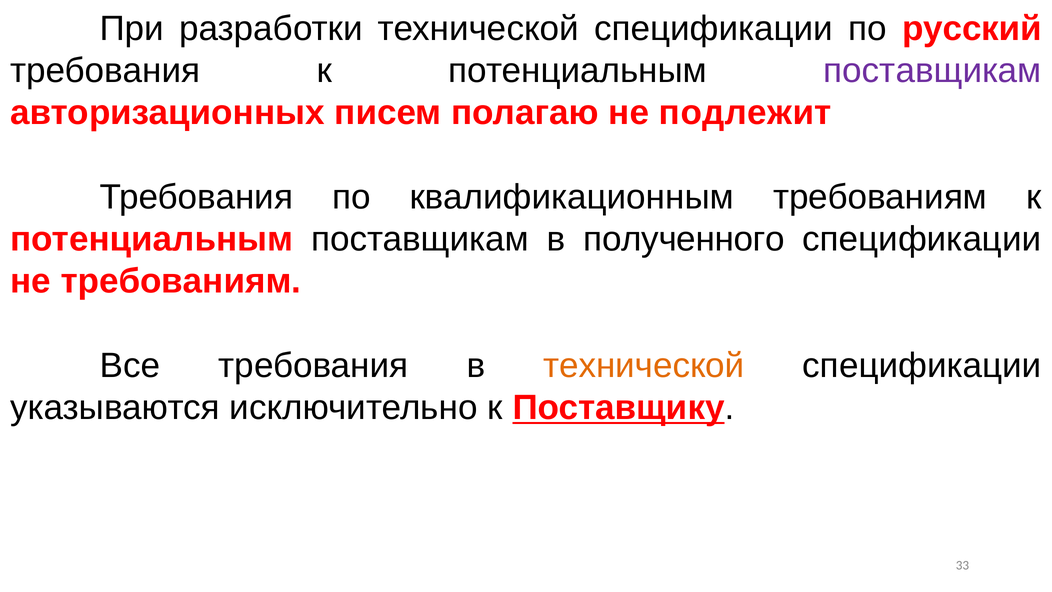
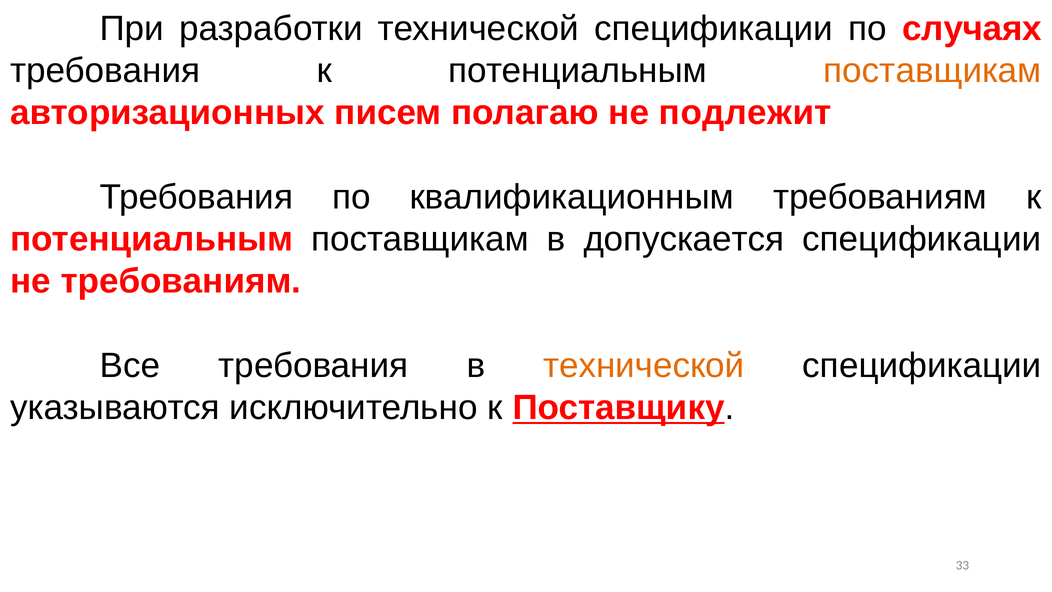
русский: русский -> случаях
поставщикам at (932, 71) colour: purple -> orange
полученного: полученного -> допускается
